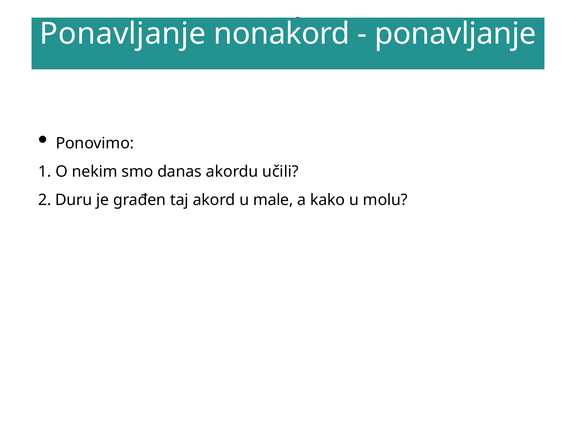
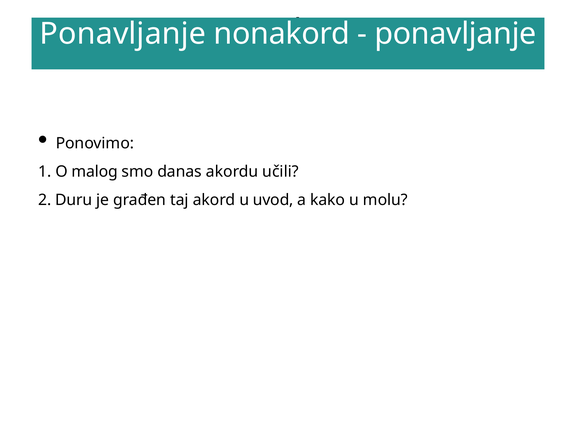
nekim: nekim -> malog
male: male -> uvod
